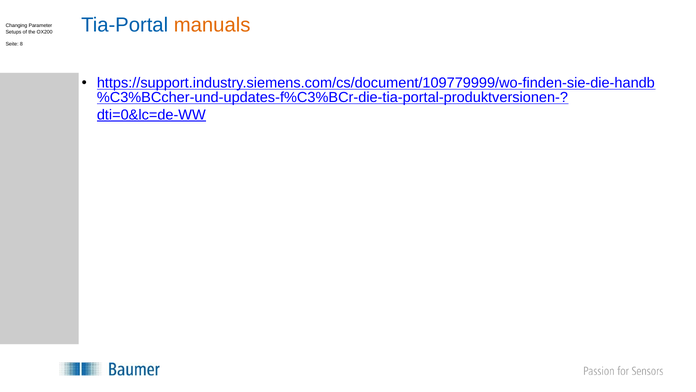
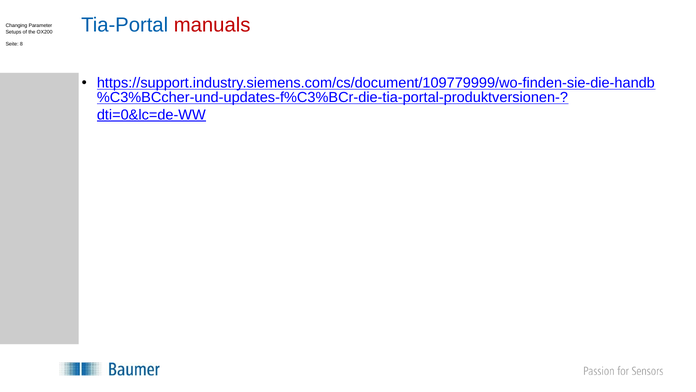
manuals colour: orange -> red
